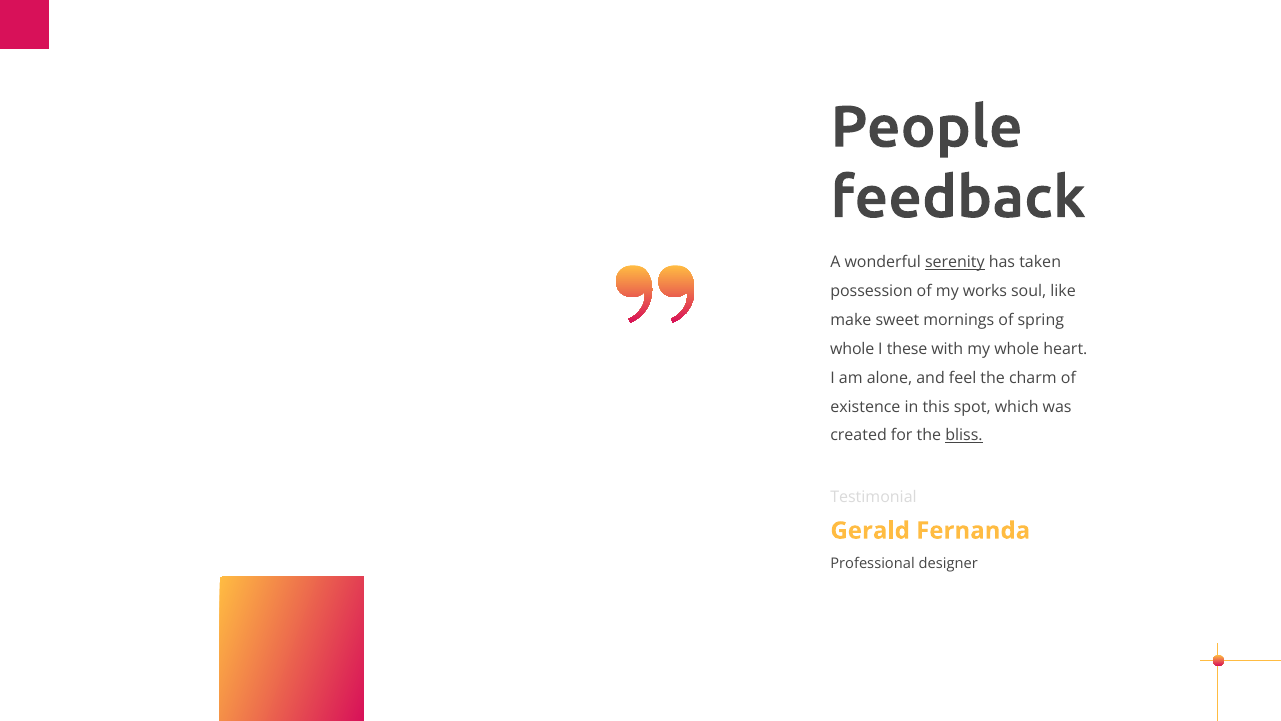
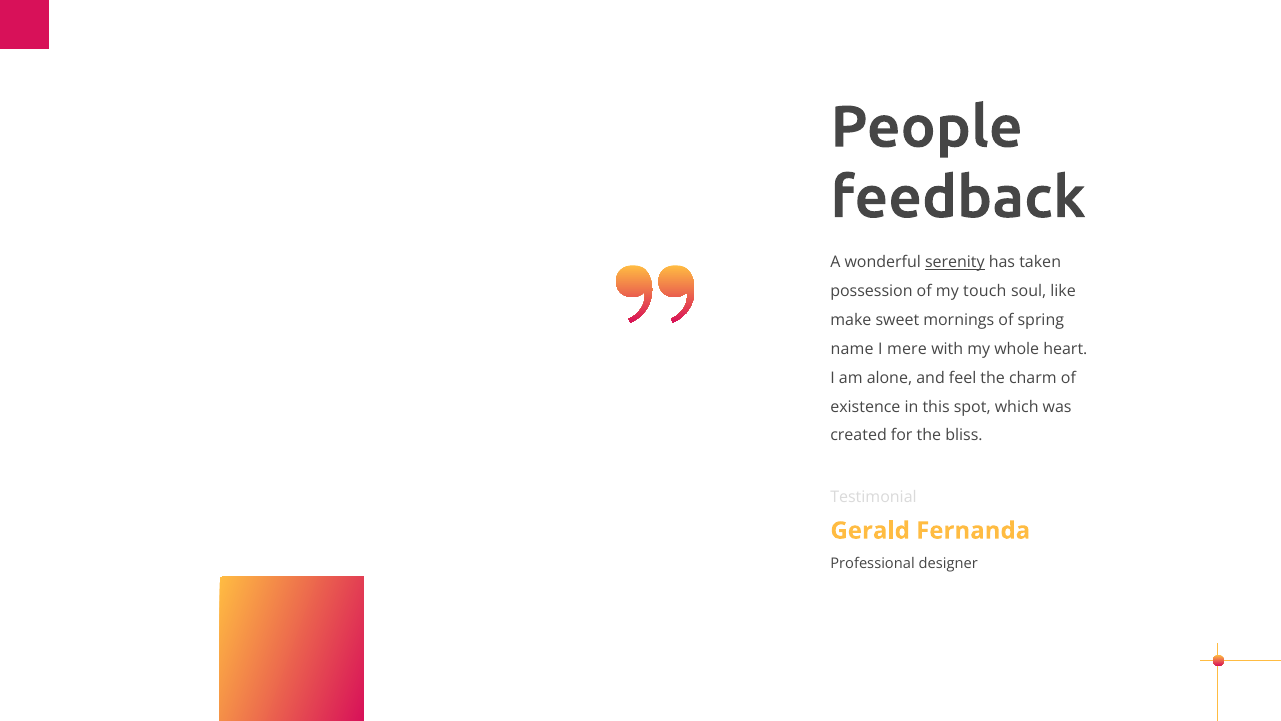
works: works -> touch
whole at (852, 349): whole -> name
these: these -> mere
bliss underline: present -> none
